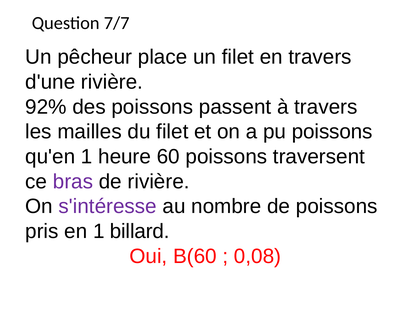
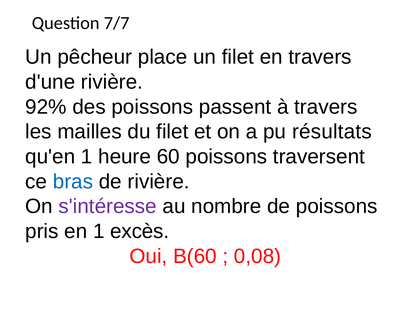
pu poissons: poissons -> résultats
bras colour: purple -> blue
billard: billard -> excès
